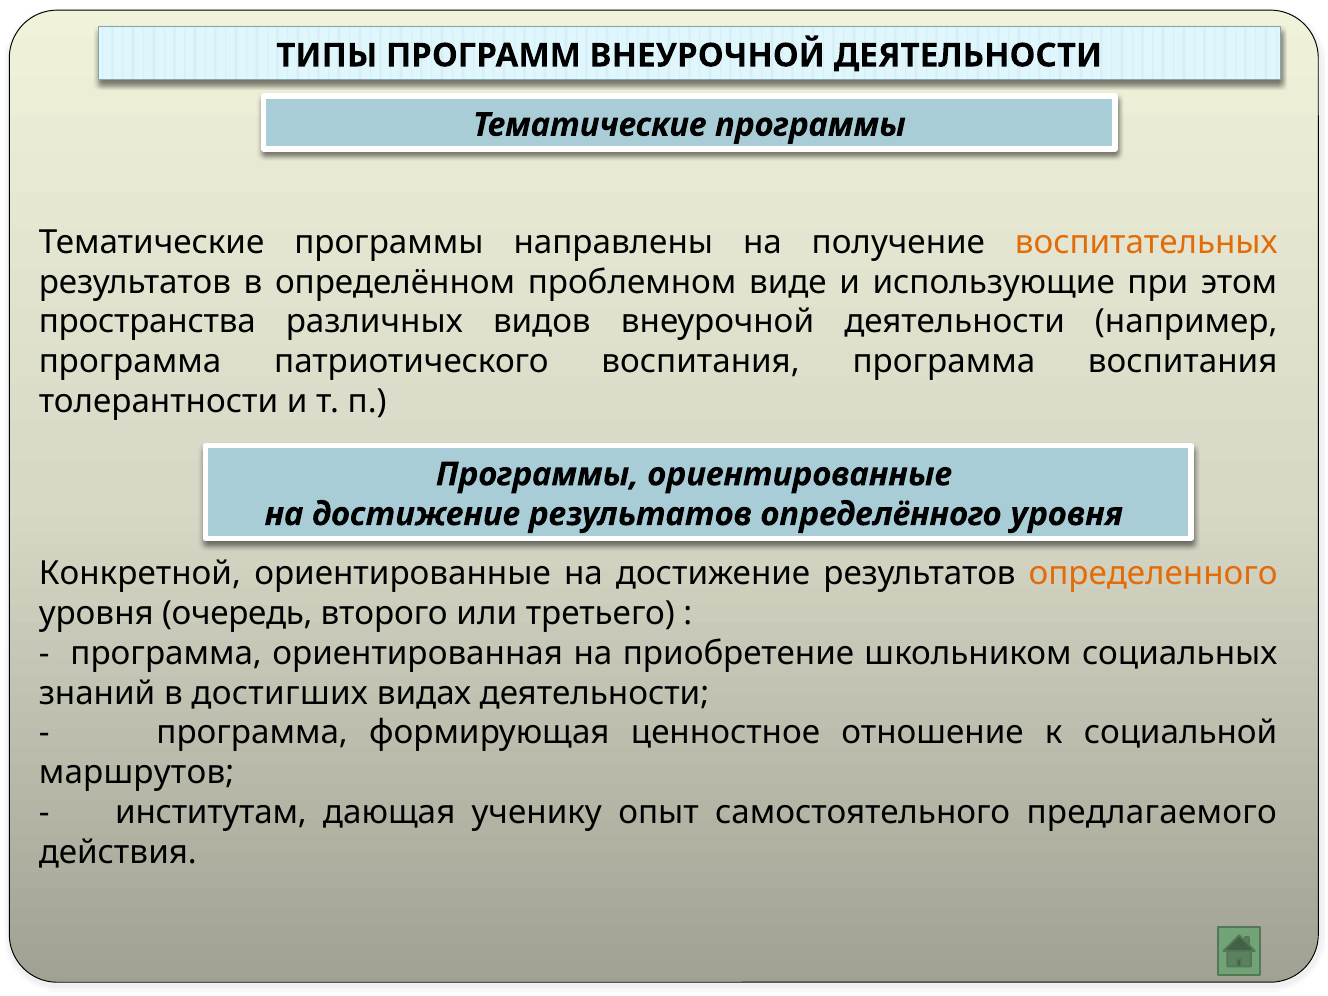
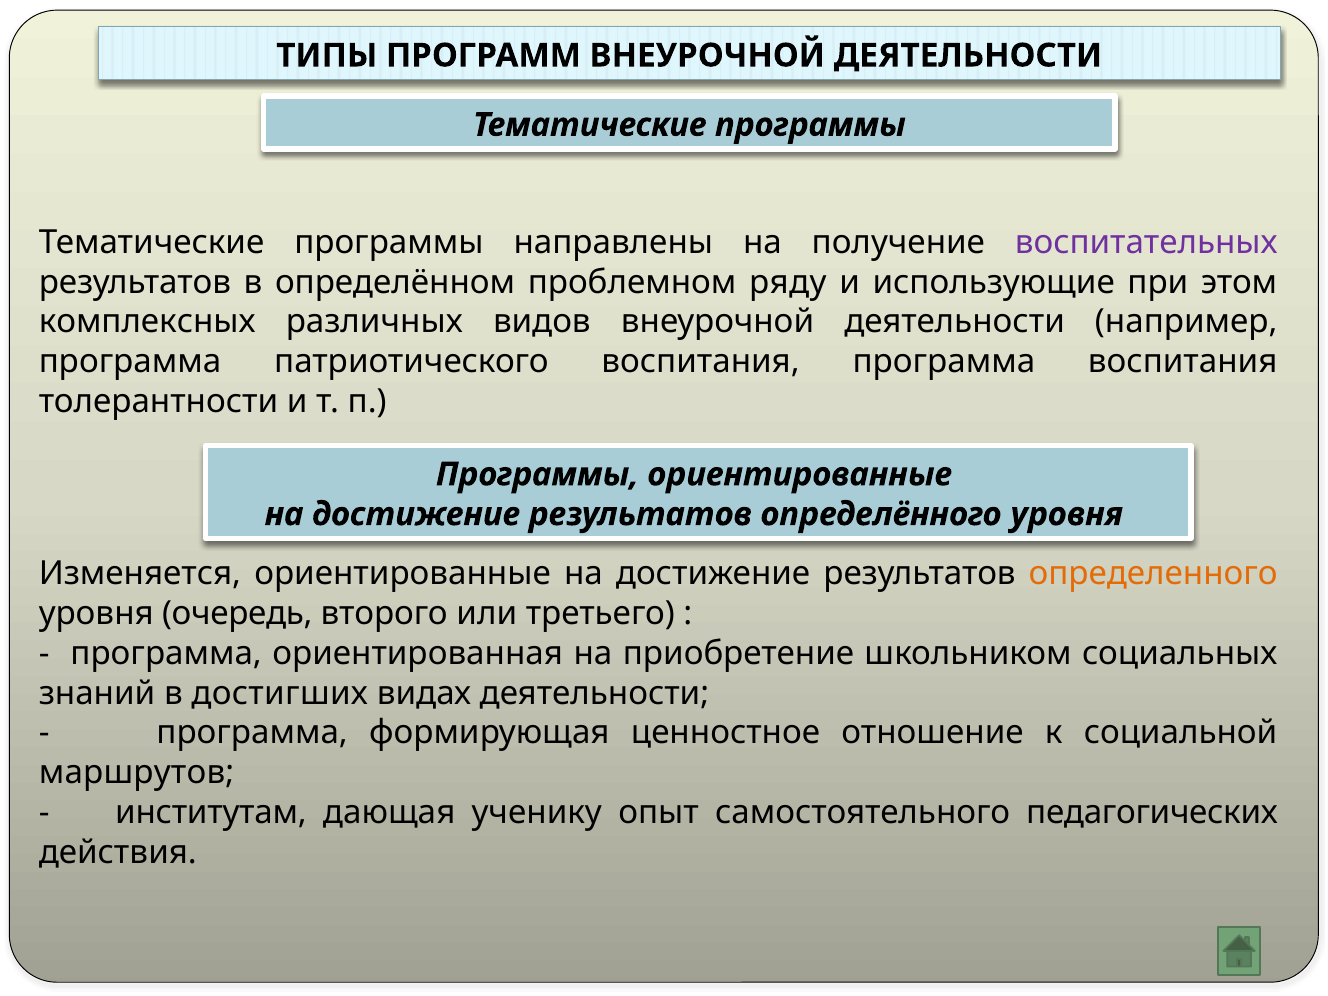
воспитательных colour: orange -> purple
виде: виде -> ряду
пространства: пространства -> комплексных
Конкретной: Конкретной -> Изменяется
предлагаемого: предлагаемого -> педагогических
